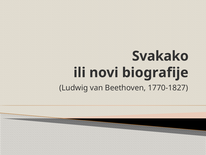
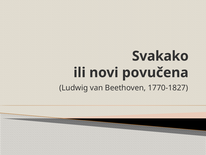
biografije: biografije -> povučena
